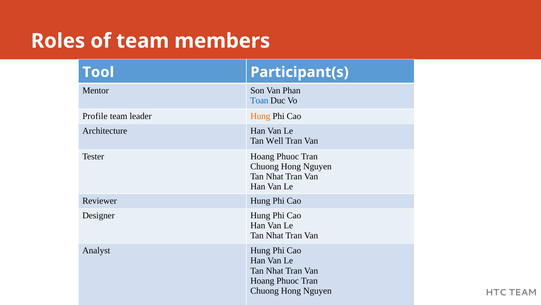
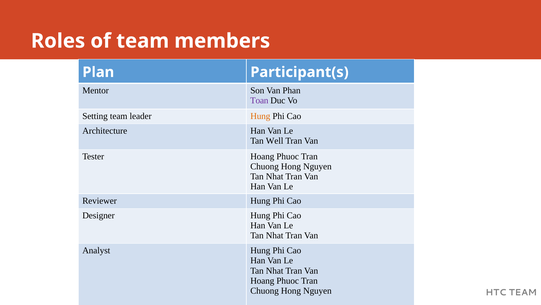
Tool: Tool -> Plan
Toan colour: blue -> purple
Profile: Profile -> Setting
